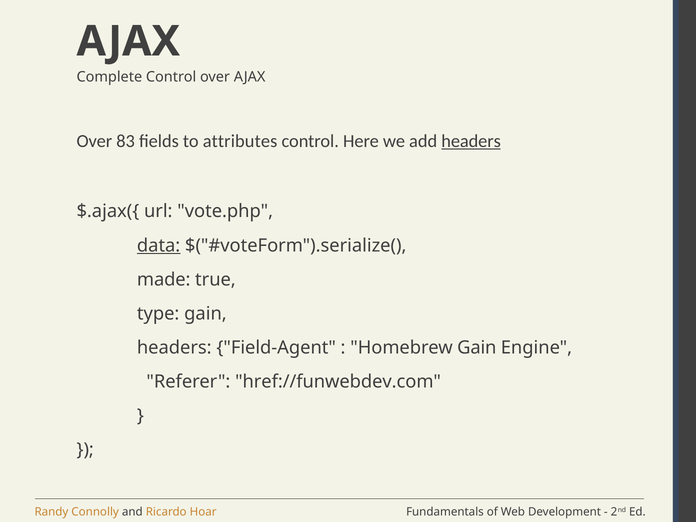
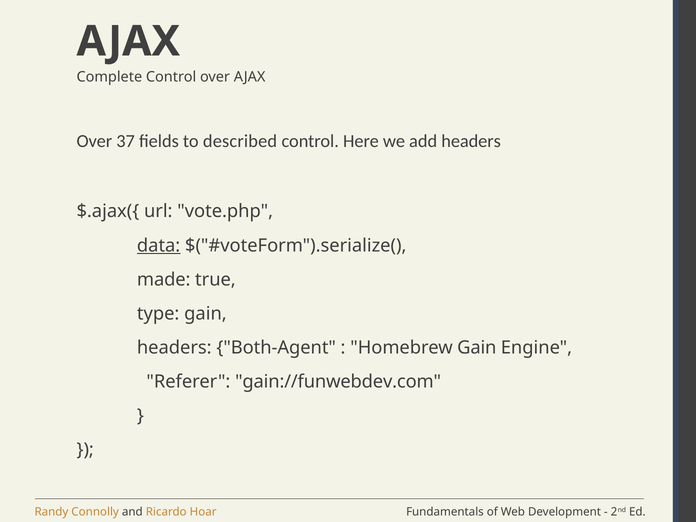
83: 83 -> 37
attributes: attributes -> described
headers at (471, 141) underline: present -> none
Field-Agent: Field-Agent -> Both-Agent
href://funwebdev.com: href://funwebdev.com -> gain://funwebdev.com
